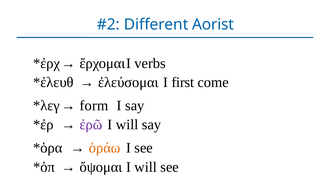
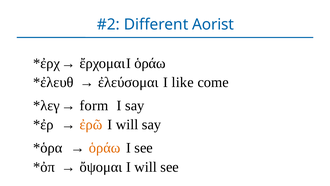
verbs at (150, 63): verbs -> ὁράω
first: first -> like
ἐρῶ colour: purple -> orange
